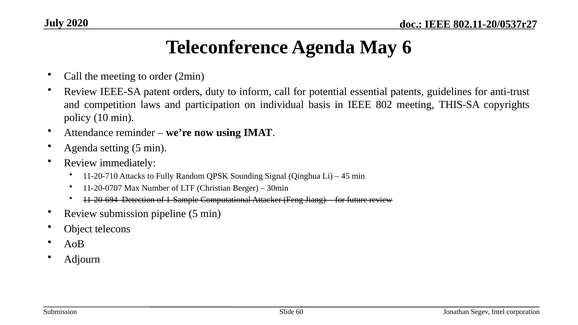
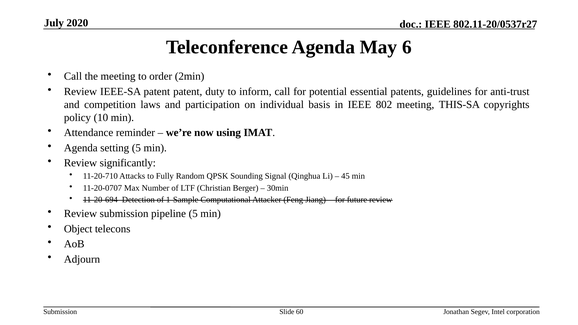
patent orders: orders -> patent
immediately: immediately -> significantly
